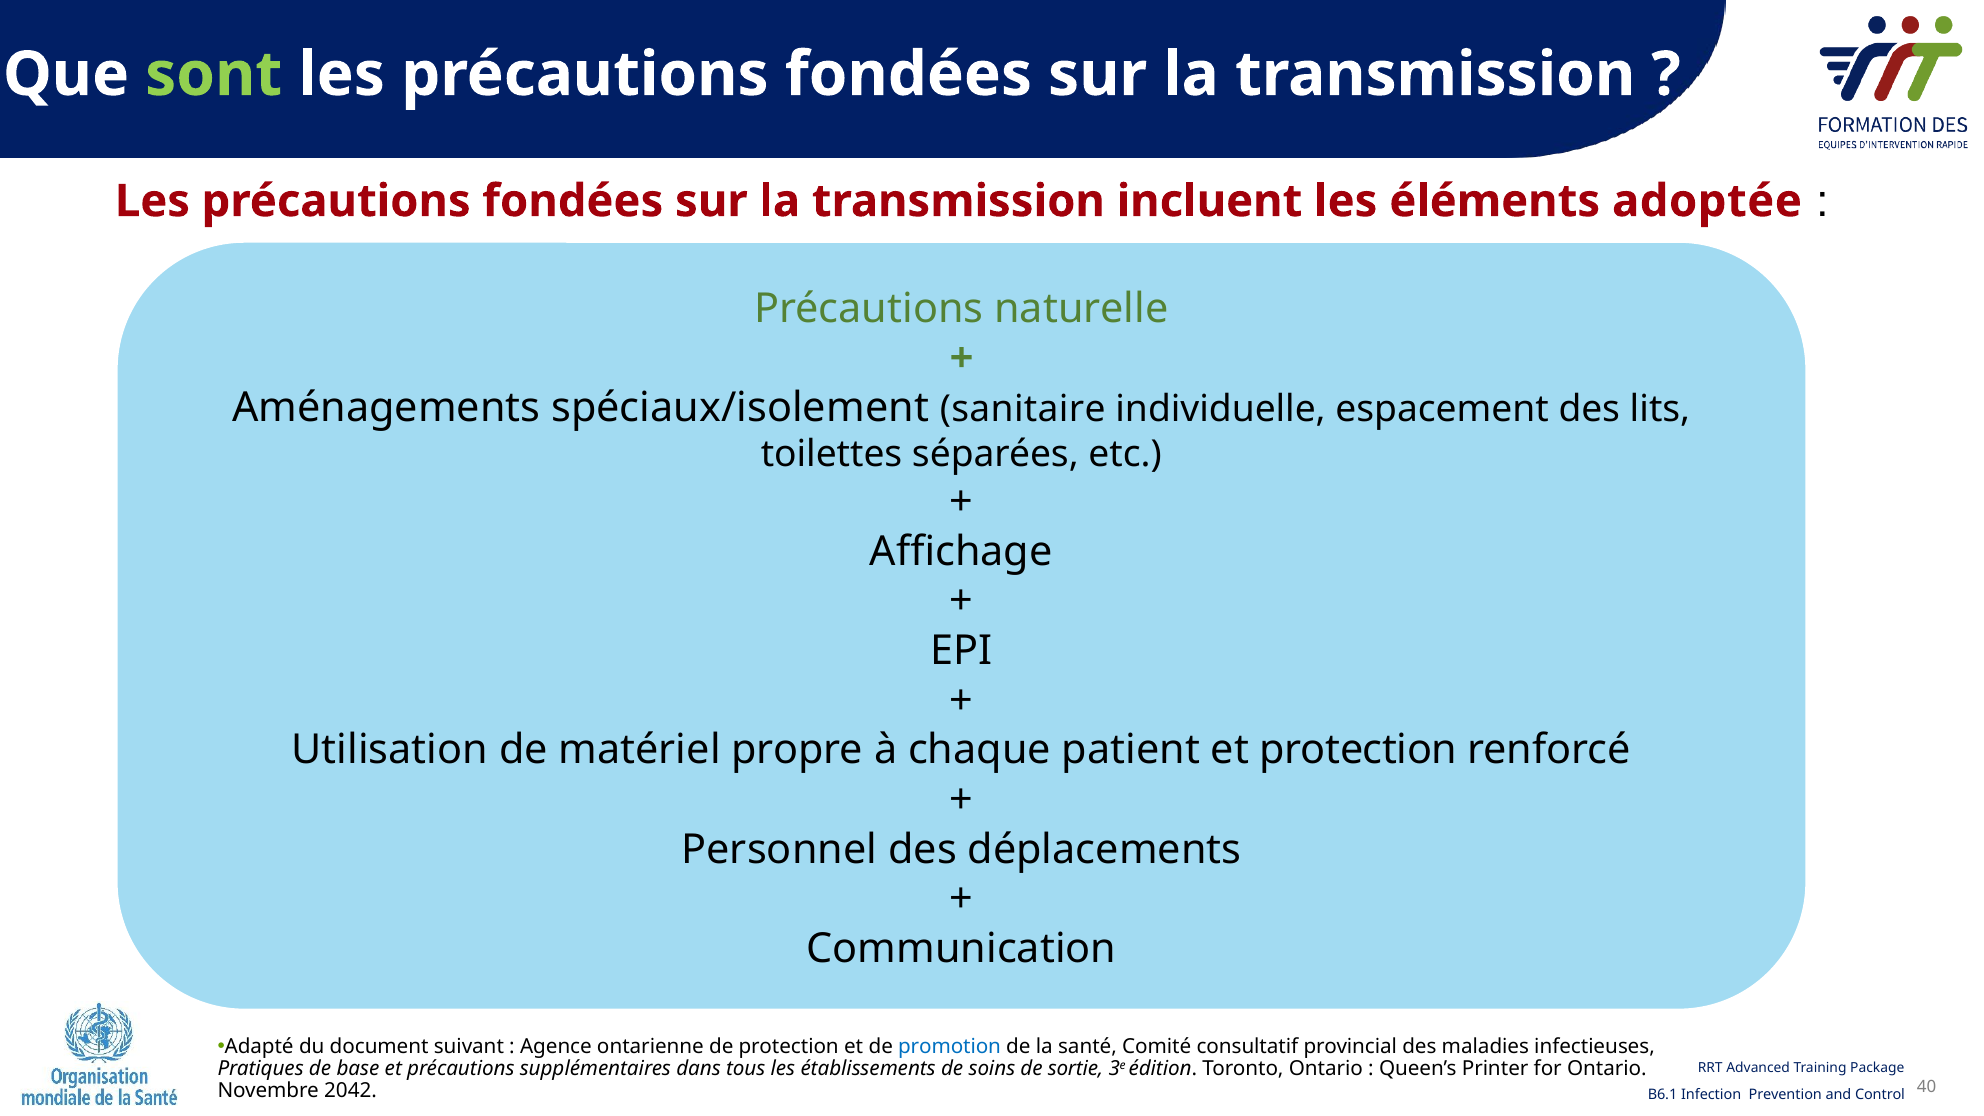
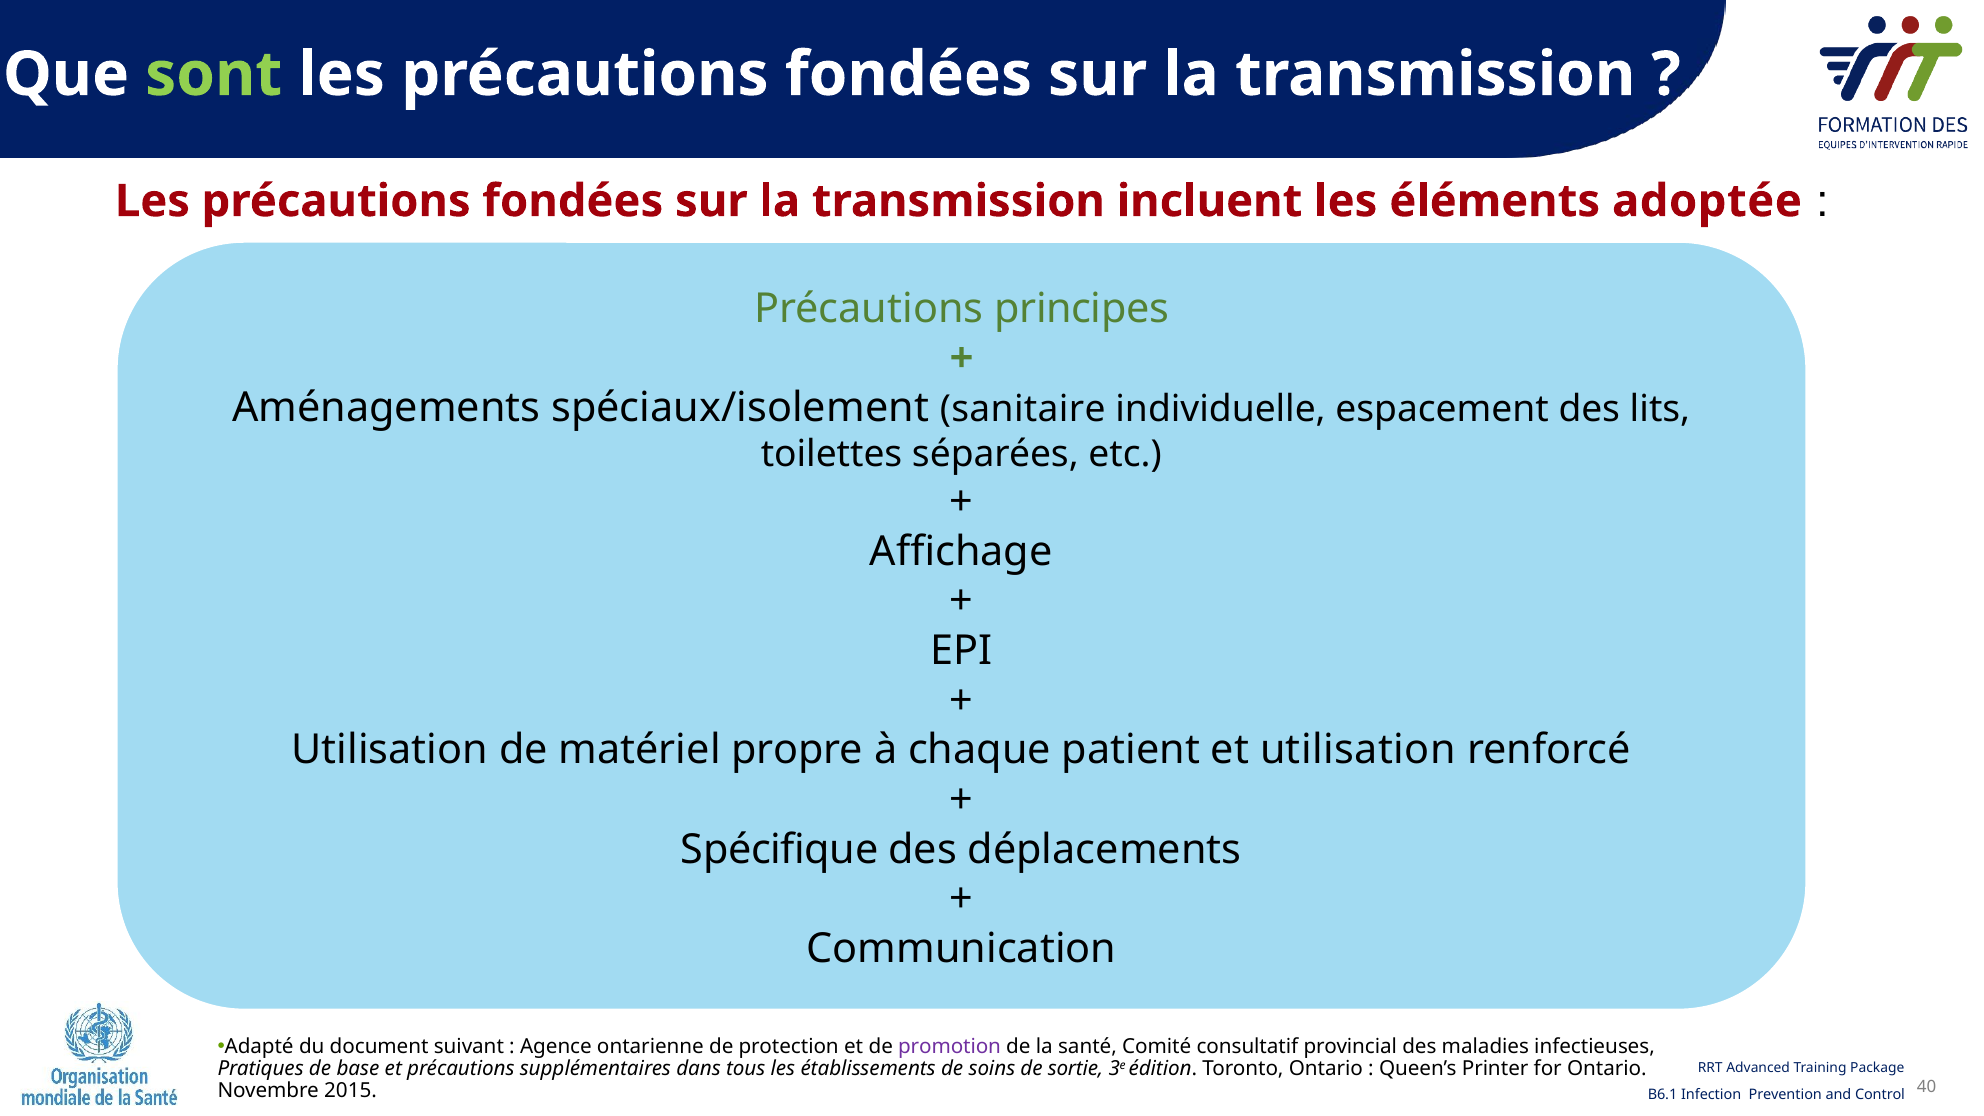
naturelle: naturelle -> principes
et protection: protection -> utilisation
Personnel: Personnel -> Spécifique
promotion colour: blue -> purple
2042: 2042 -> 2015
